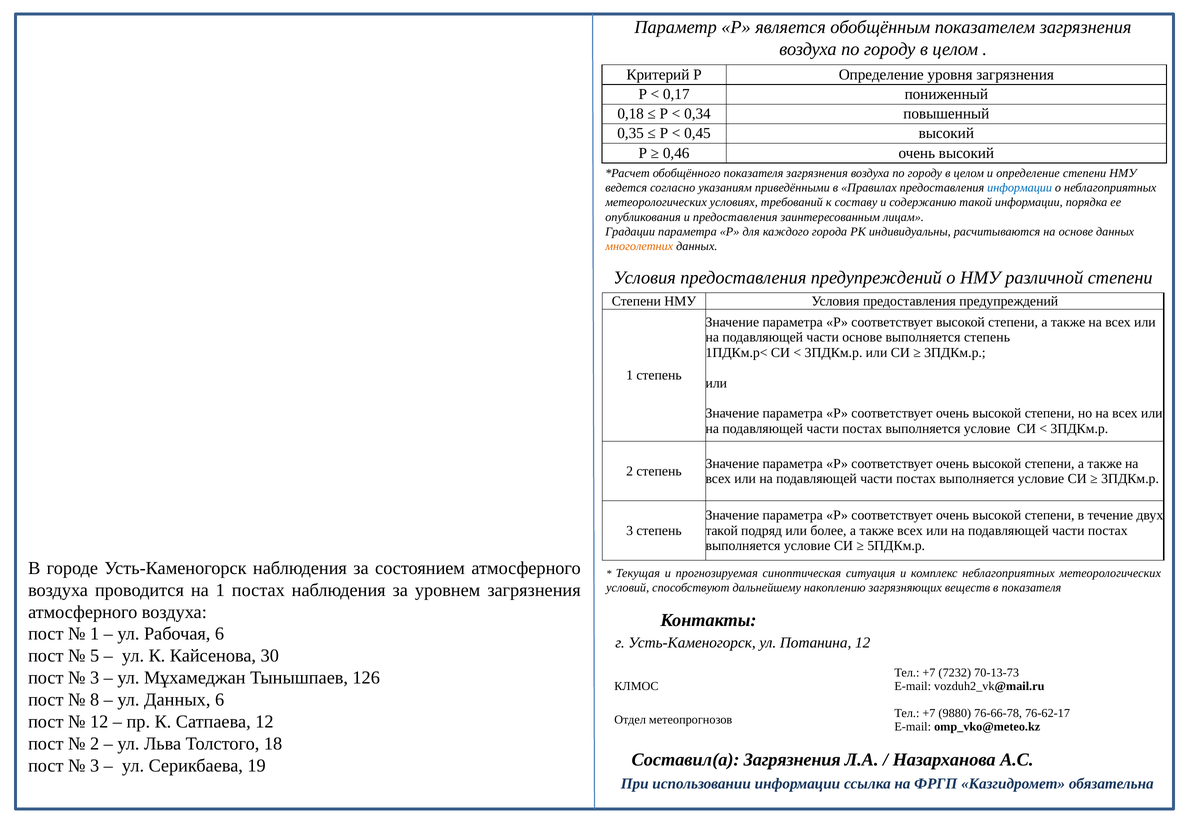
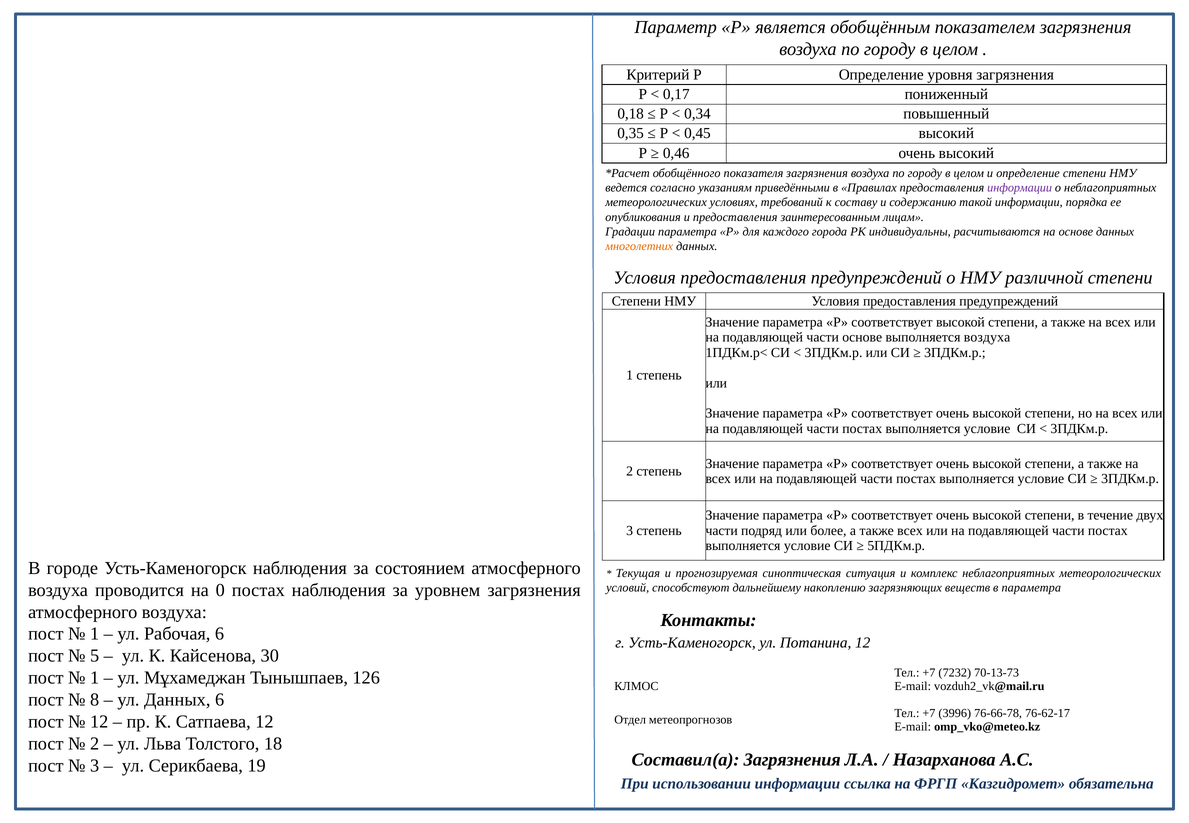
информации at (1020, 188) colour: blue -> purple
выполняется степень: степень -> воздуха
такой at (722, 531): такой -> части
на 1: 1 -> 0
в показателя: показателя -> параметра
3 at (95, 678): 3 -> 1
9880: 9880 -> 3996
